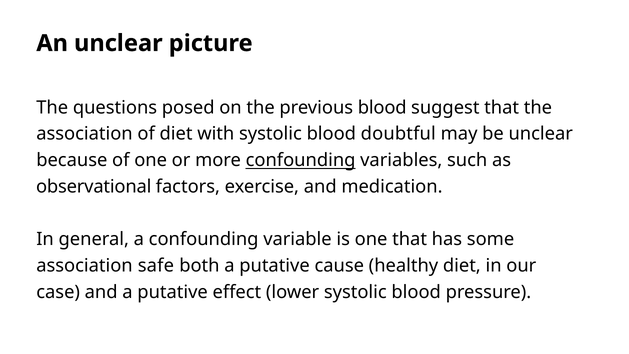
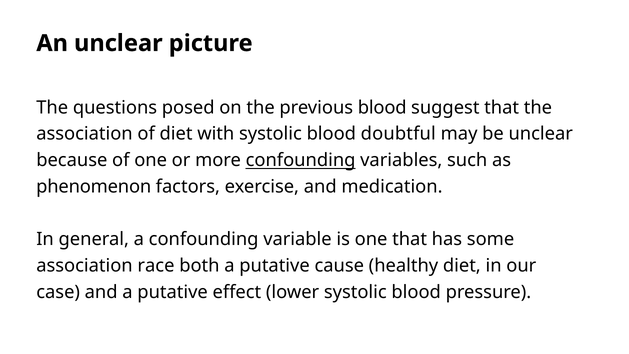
observational: observational -> phenomenon
safe: safe -> race
